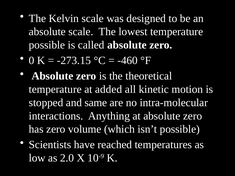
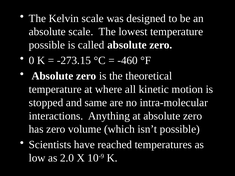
added: added -> where
